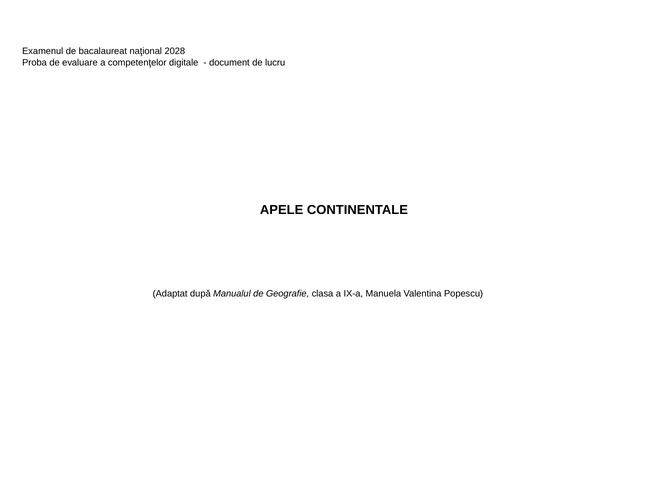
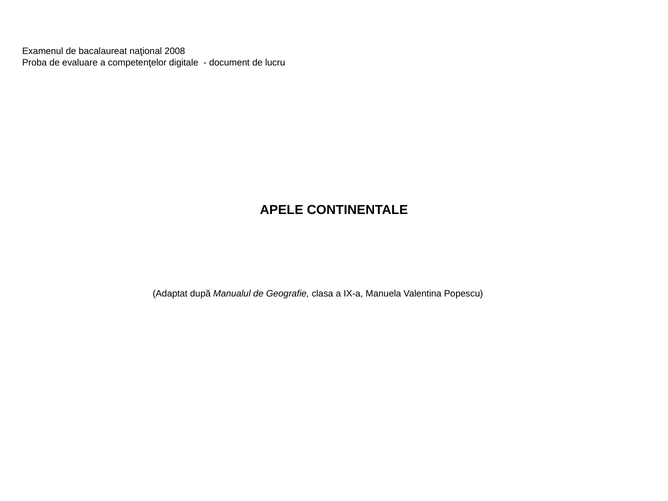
2028: 2028 -> 2008
